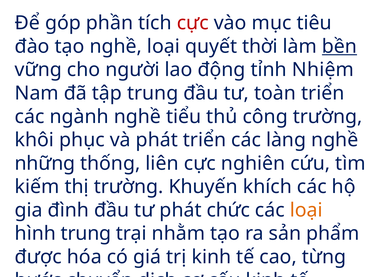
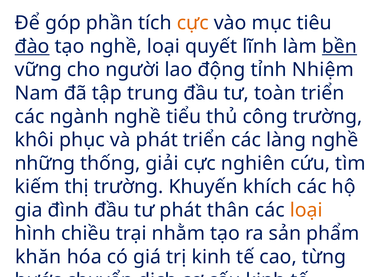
cực at (193, 23) colour: red -> orange
đào underline: none -> present
thời: thời -> lĩnh
liên: liên -> giải
chức: chức -> thân
hình trung: trung -> chiều
được: được -> khăn
